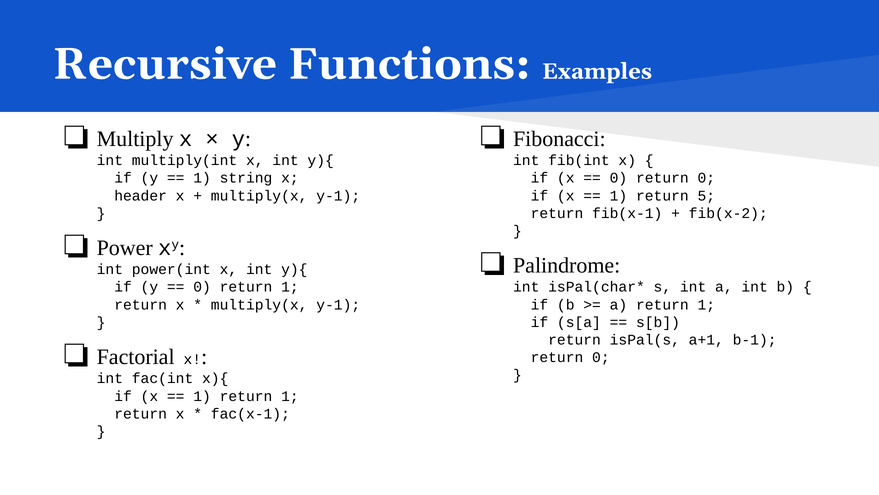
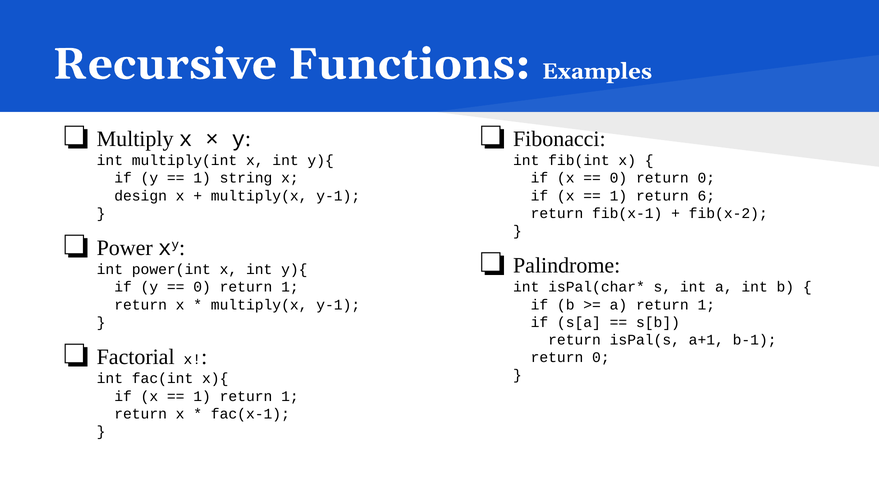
header: header -> design
5: 5 -> 6
